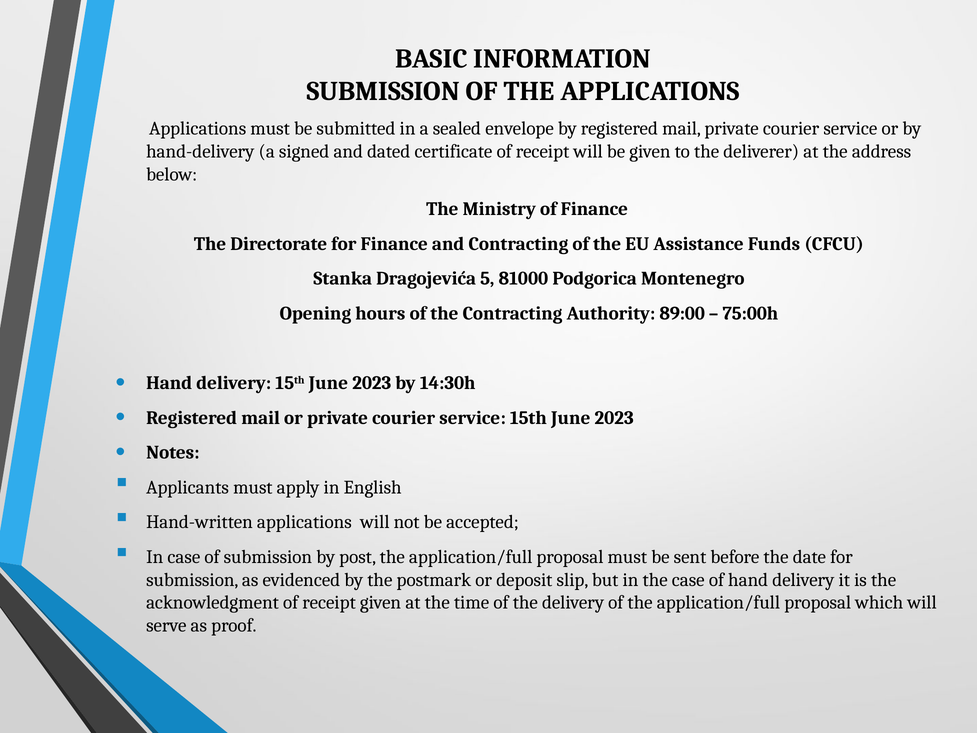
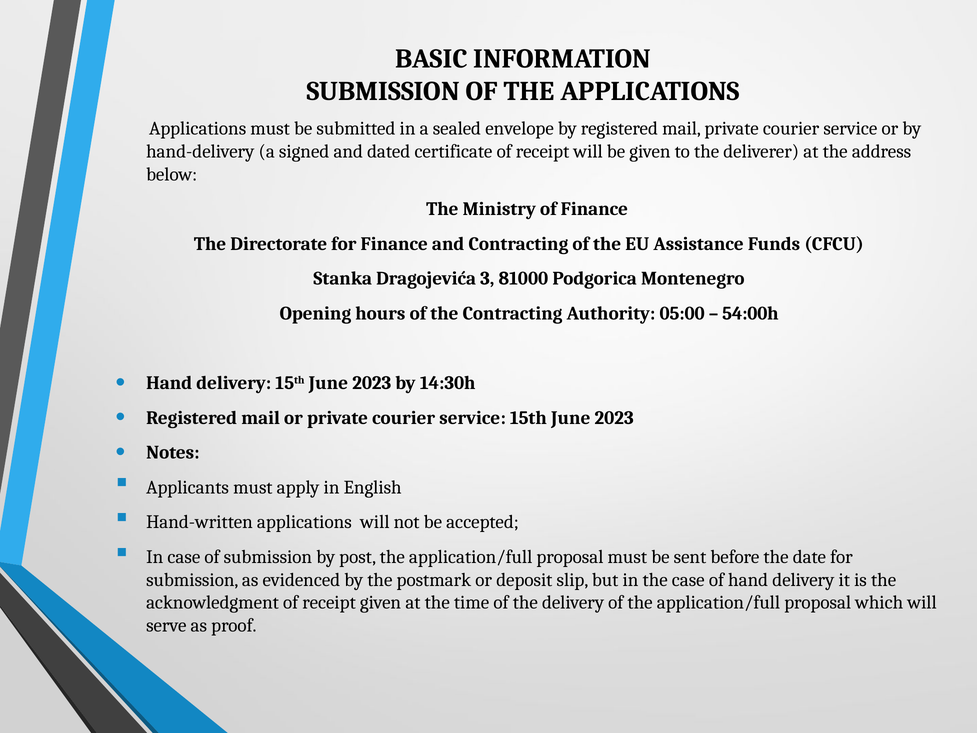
5: 5 -> 3
89:00: 89:00 -> 05:00
75:00h: 75:00h -> 54:00h
